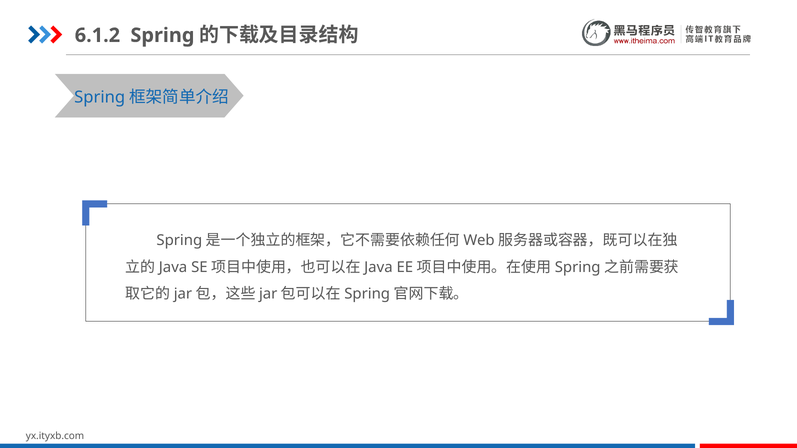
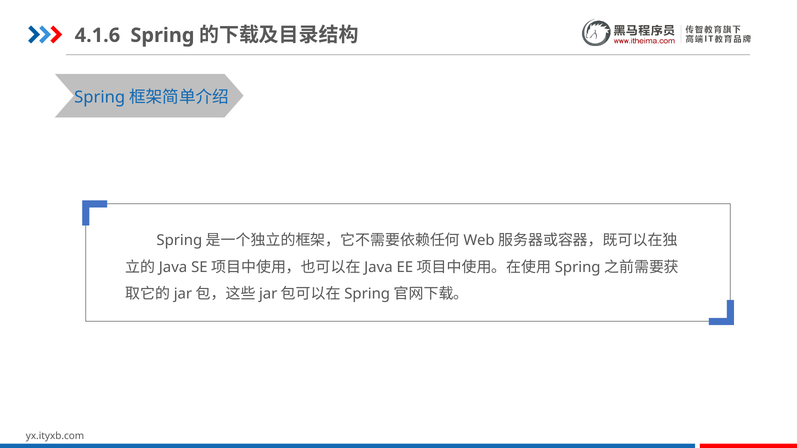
6.1.2: 6.1.2 -> 4.1.6
